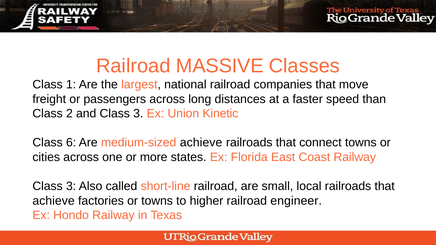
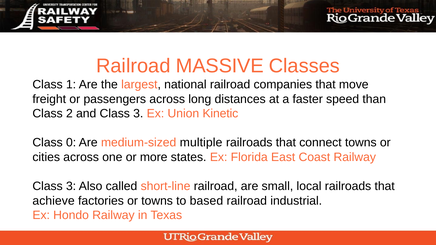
6: 6 -> 0
medium-sized achieve: achieve -> multiple
higher: higher -> based
engineer: engineer -> industrial
